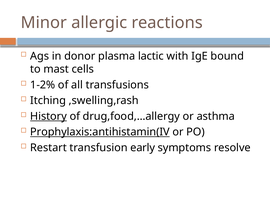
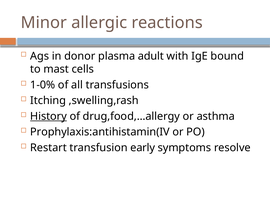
lactic: lactic -> adult
1-2%: 1-2% -> 1-0%
Prophylaxis:antihistamin(IV underline: present -> none
